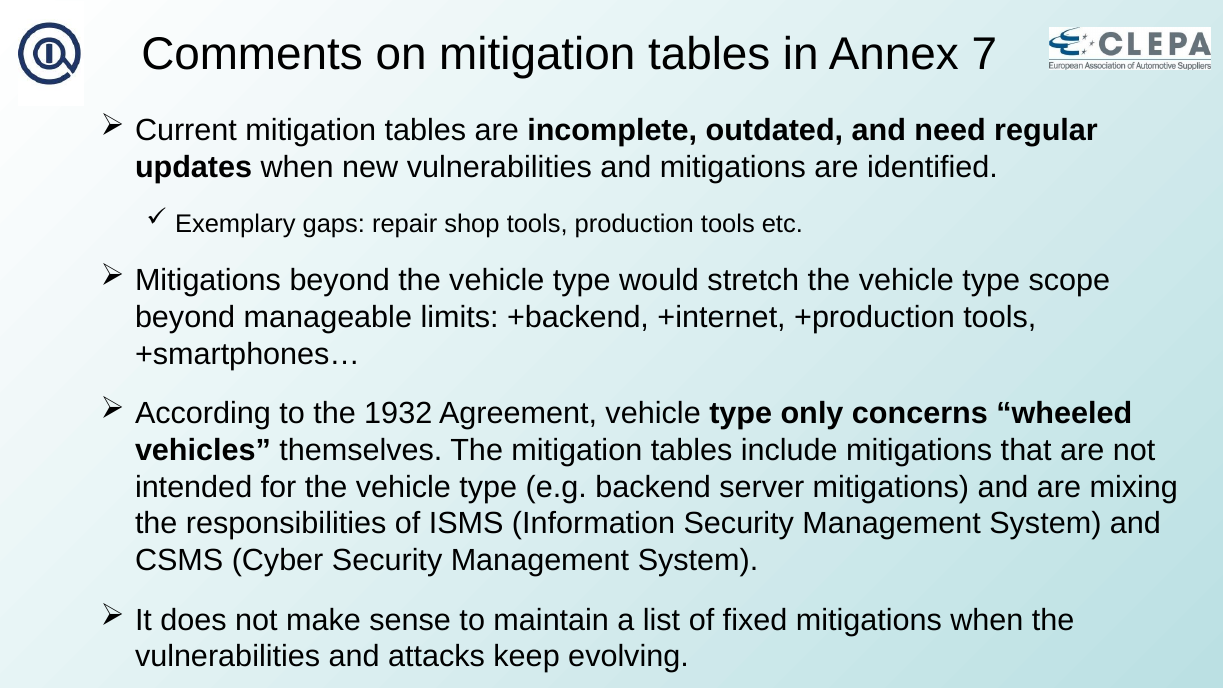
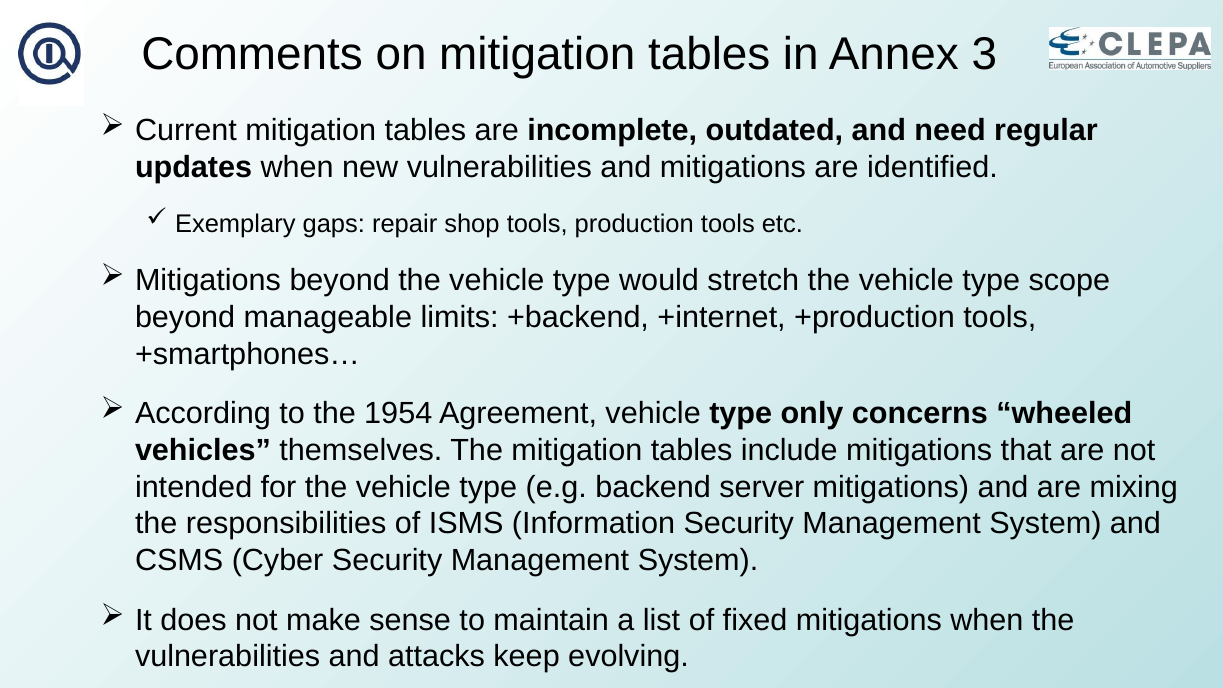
7: 7 -> 3
1932: 1932 -> 1954
